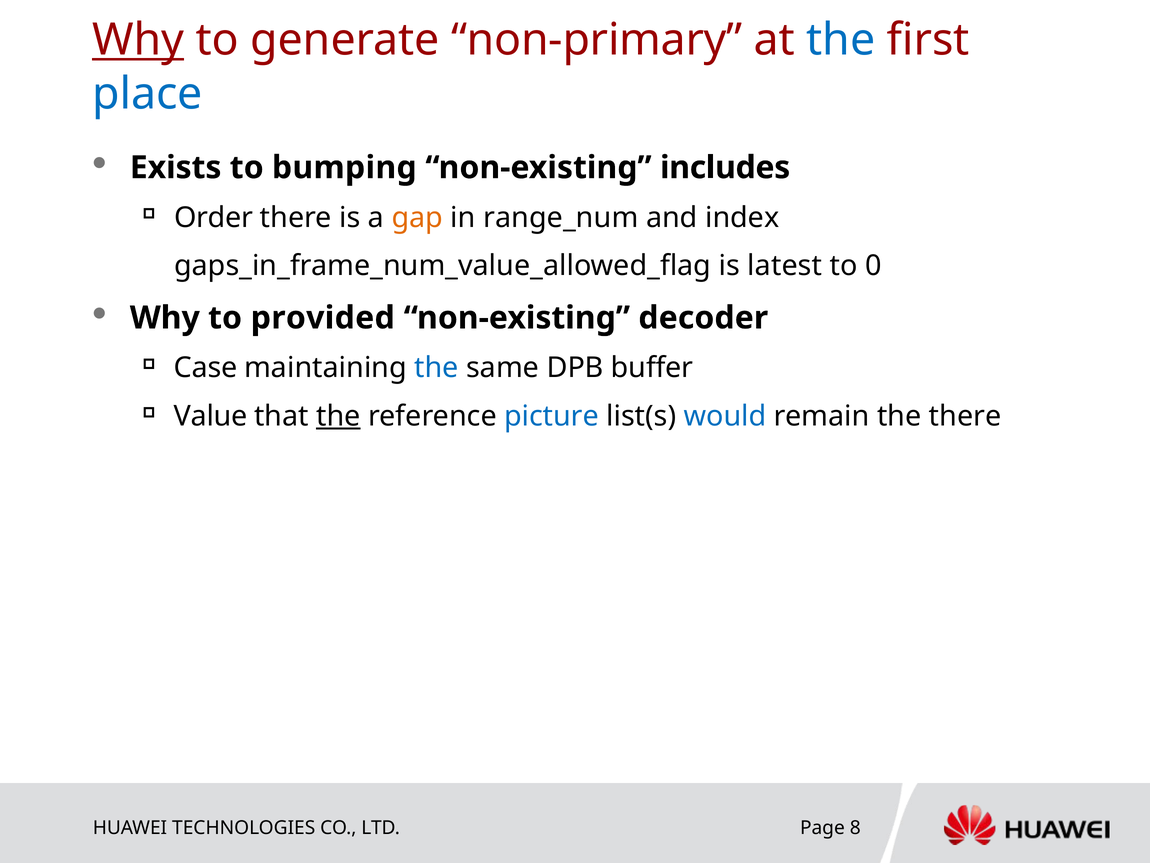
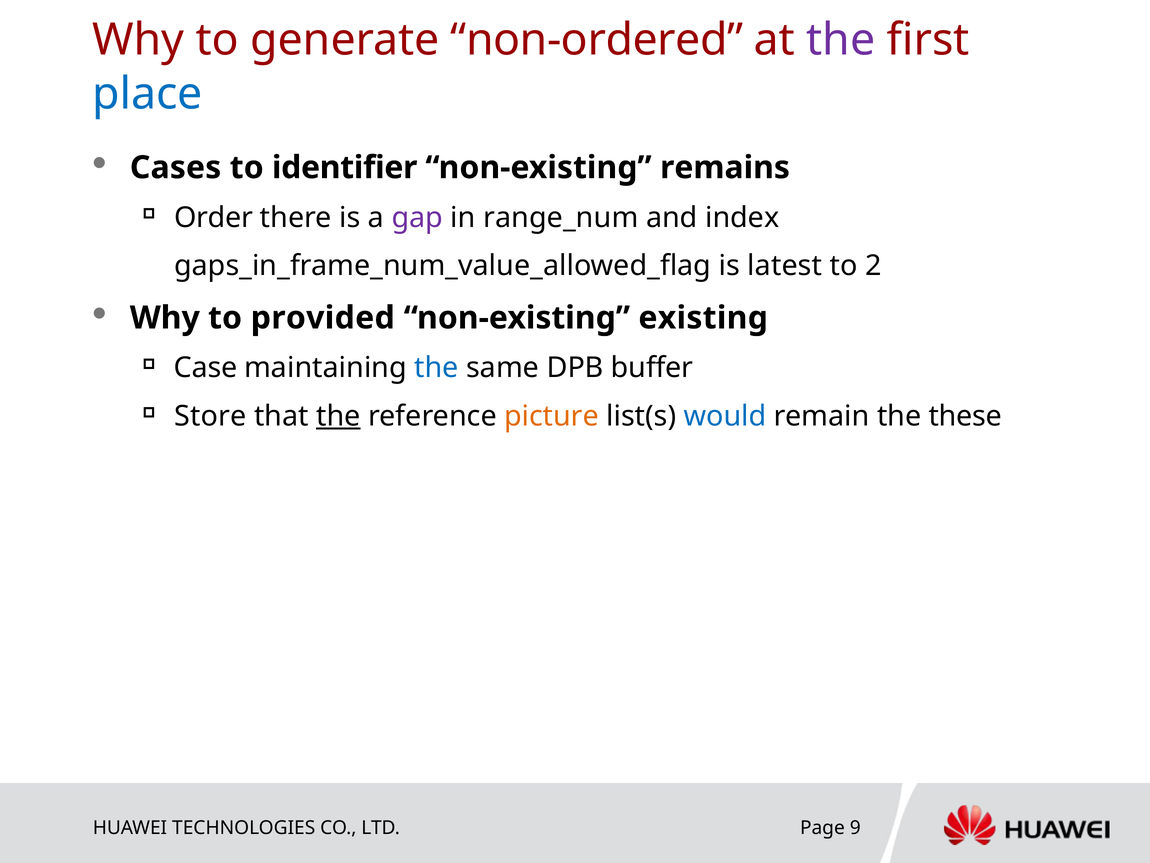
Why at (138, 40) underline: present -> none
non-primary: non-primary -> non-ordered
the at (841, 40) colour: blue -> purple
Exists: Exists -> Cases
bumping: bumping -> identifier
includes: includes -> remains
gap colour: orange -> purple
0: 0 -> 2
decoder: decoder -> existing
Value: Value -> Store
picture colour: blue -> orange
the there: there -> these
8: 8 -> 9
